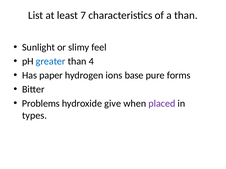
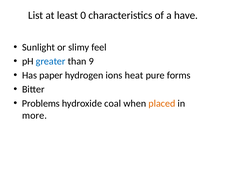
7: 7 -> 0
a than: than -> have
4: 4 -> 9
base: base -> heat
give: give -> coal
placed colour: purple -> orange
types: types -> more
